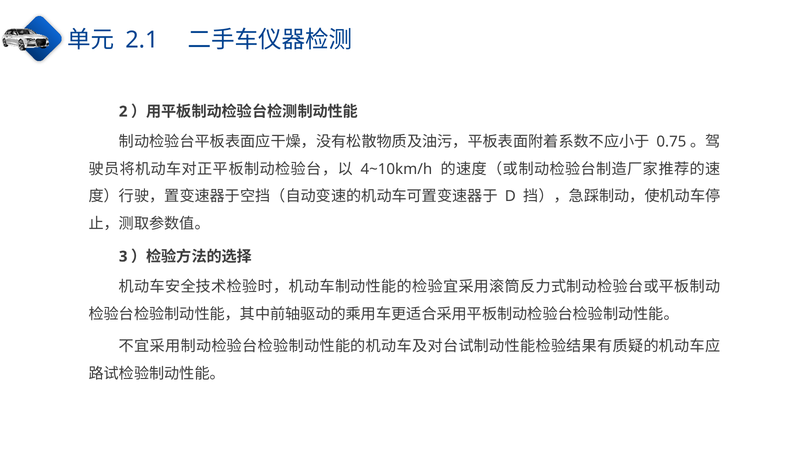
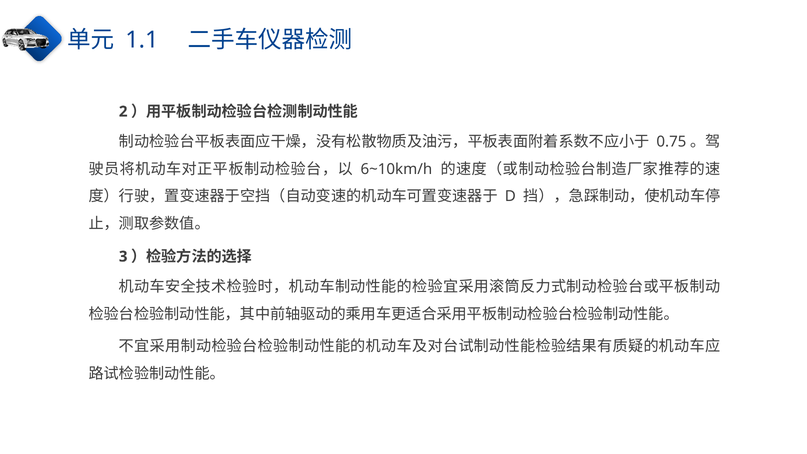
2.1: 2.1 -> 1.1
4~10km/h: 4~10km/h -> 6~10km/h
